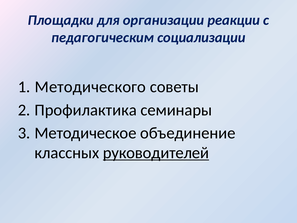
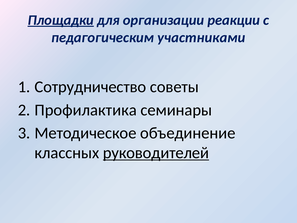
Площадки underline: none -> present
социализации: социализации -> участниками
Методического: Методического -> Сотрудничество
